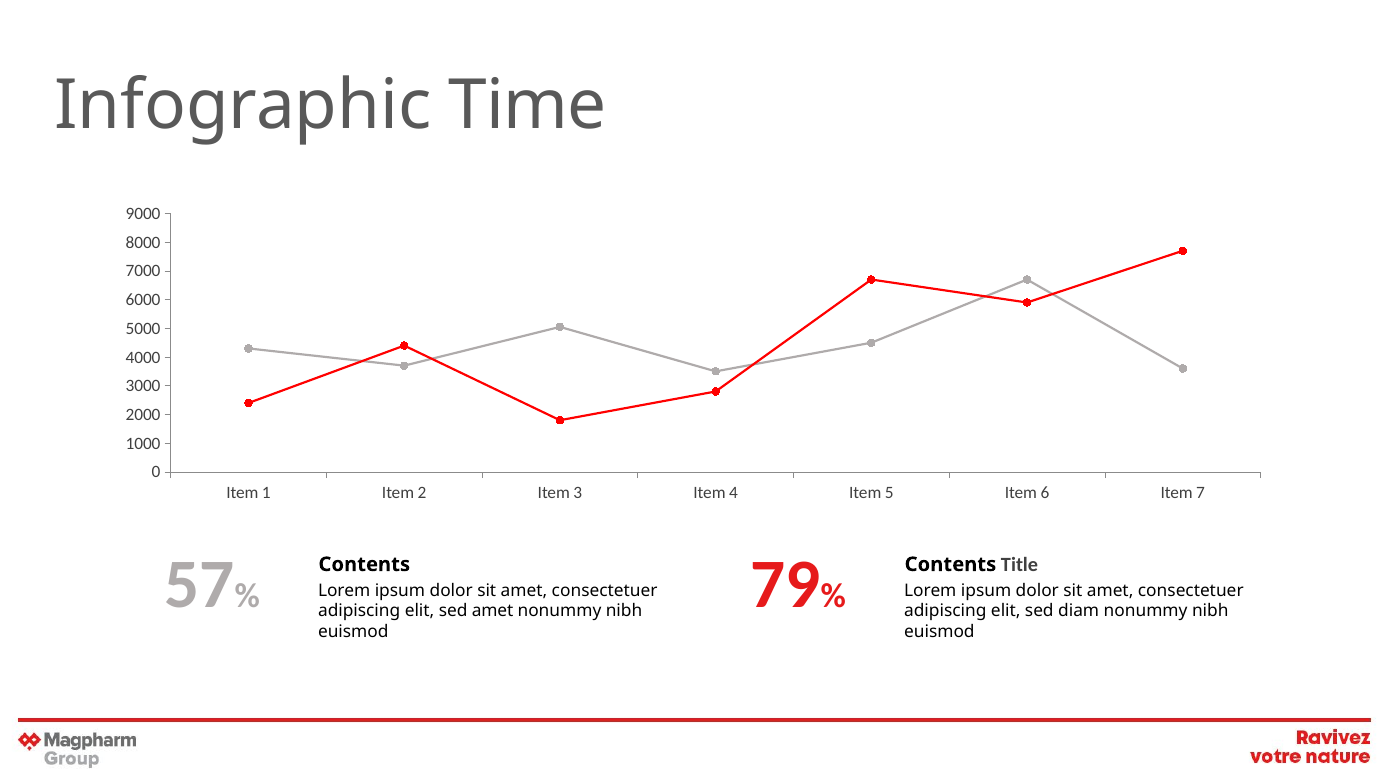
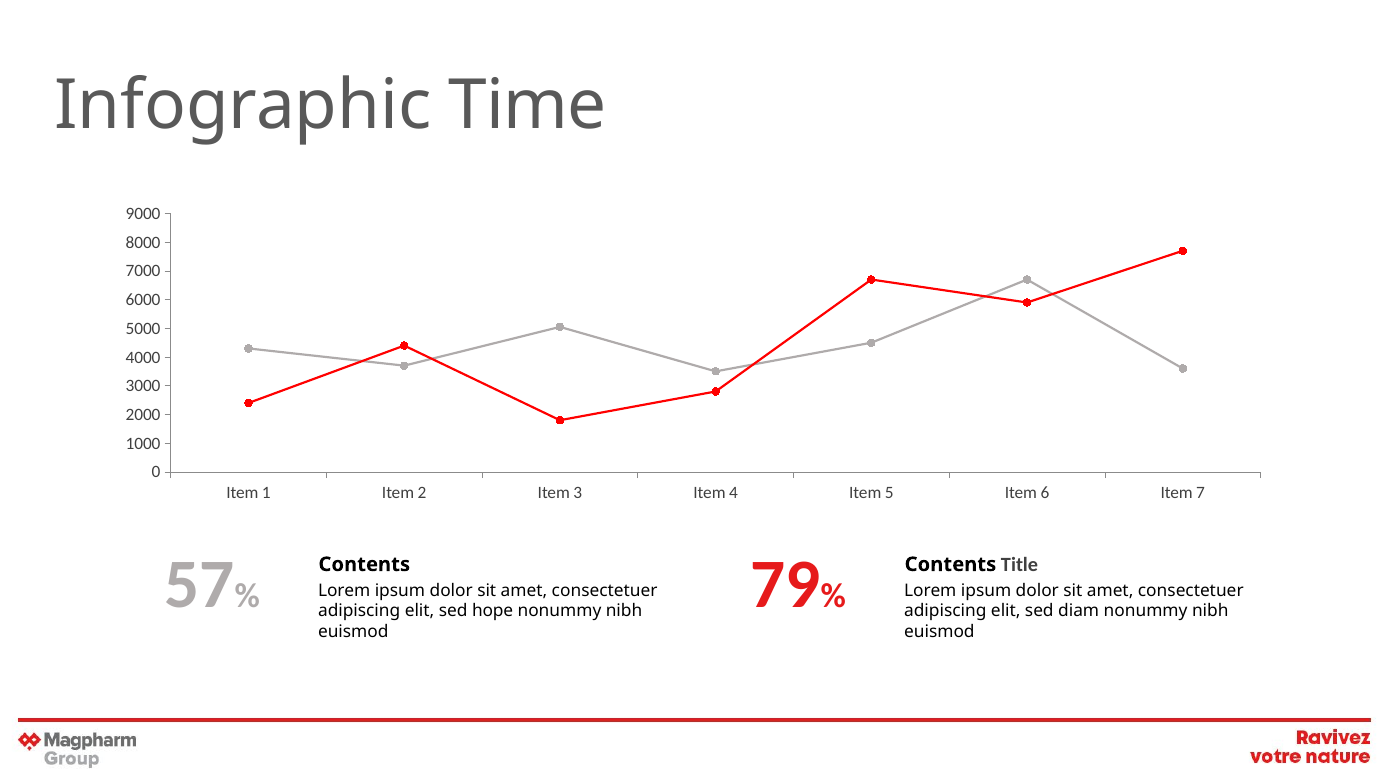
sed amet: amet -> hope
